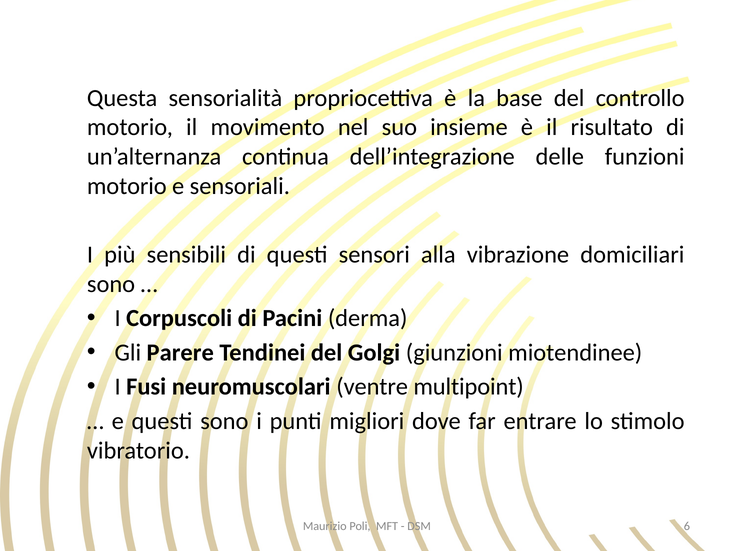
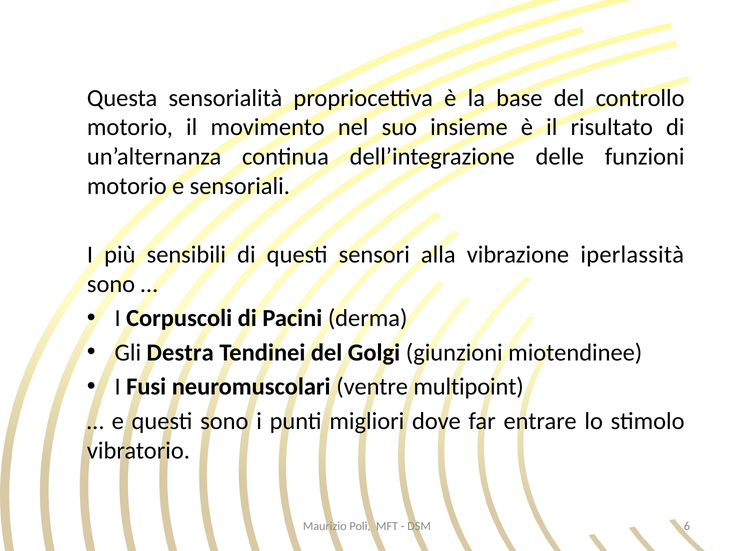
domiciliari: domiciliari -> iperlassità
Parere: Parere -> Destra
